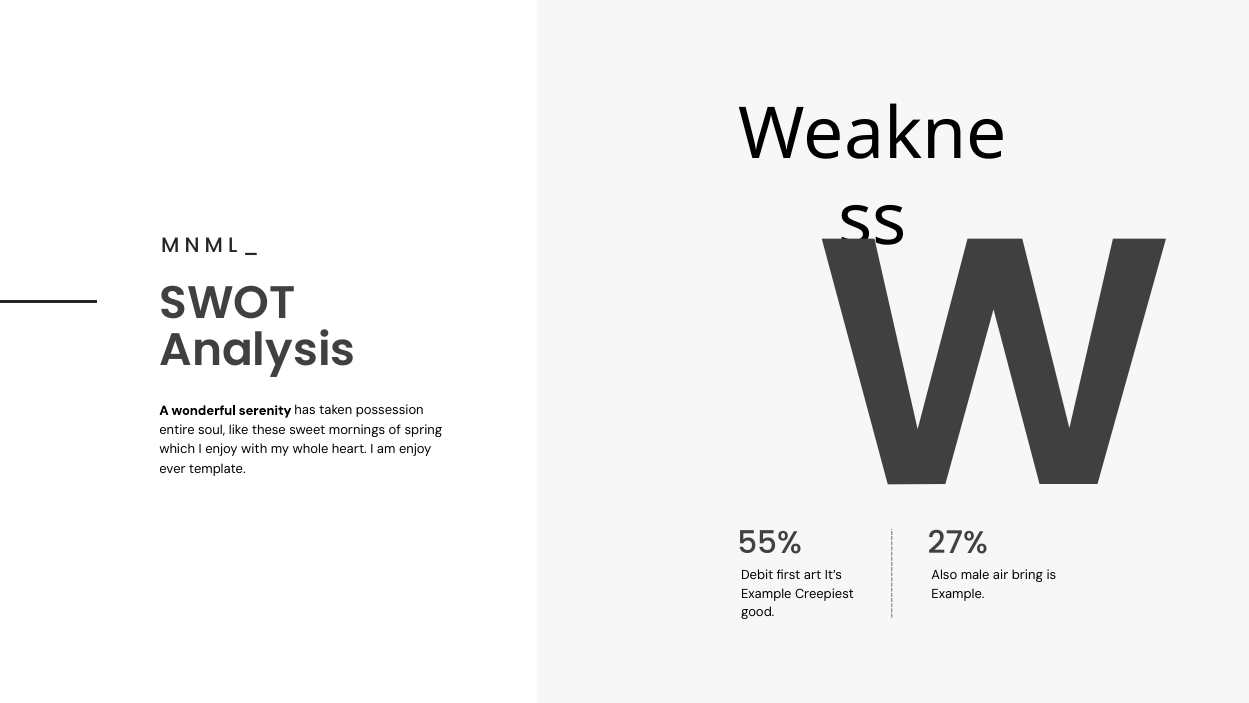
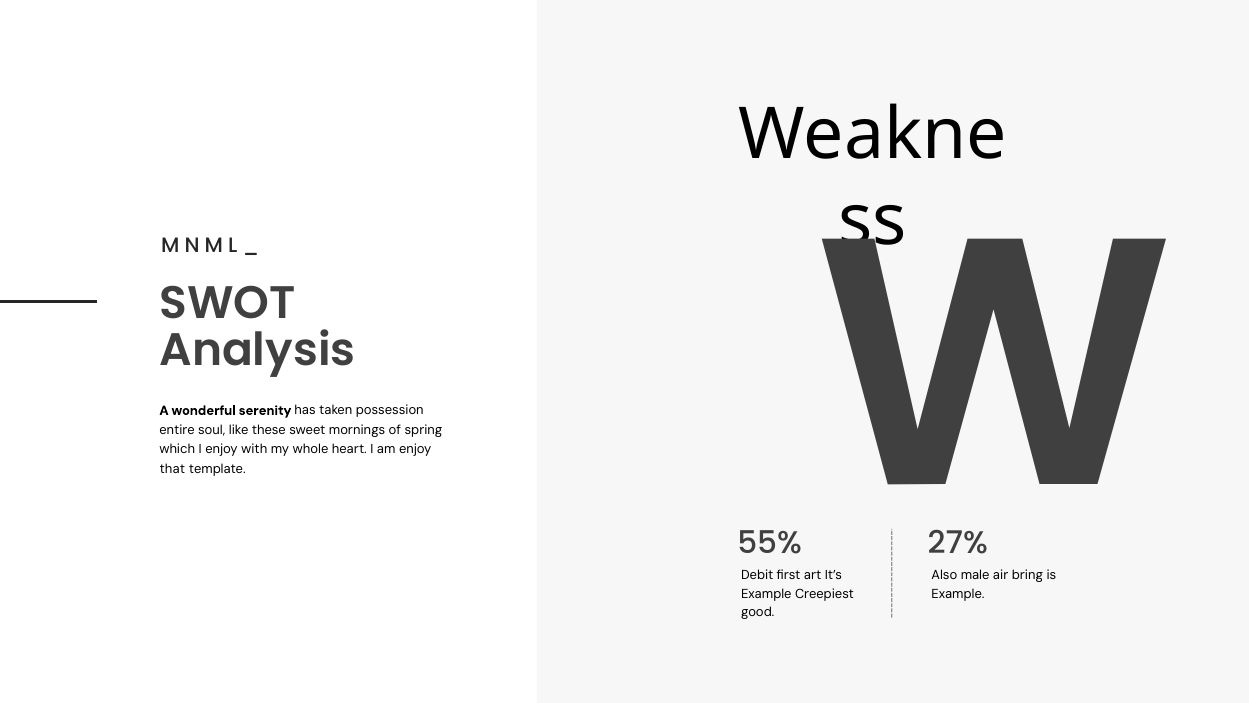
ever: ever -> that
